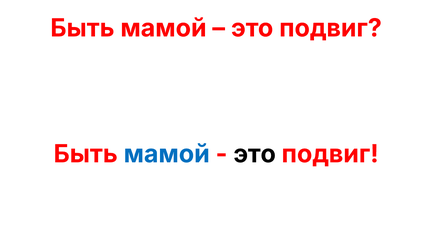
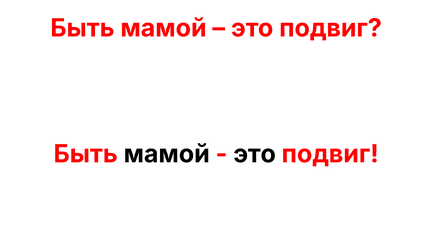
мамой at (167, 154) colour: blue -> black
